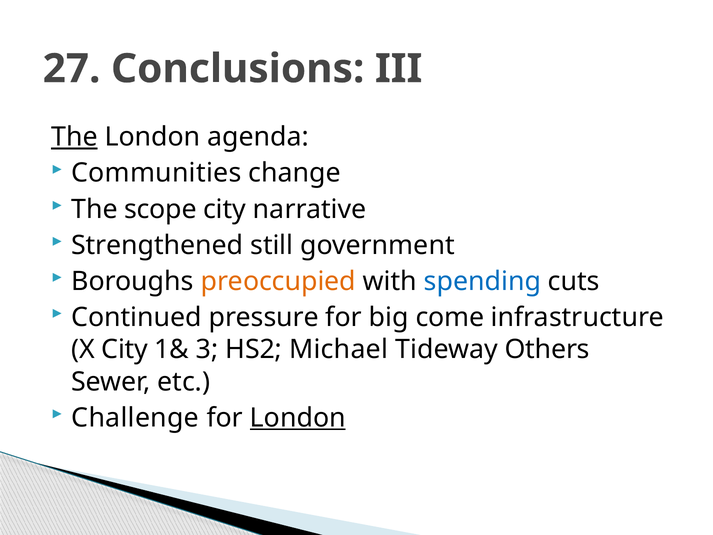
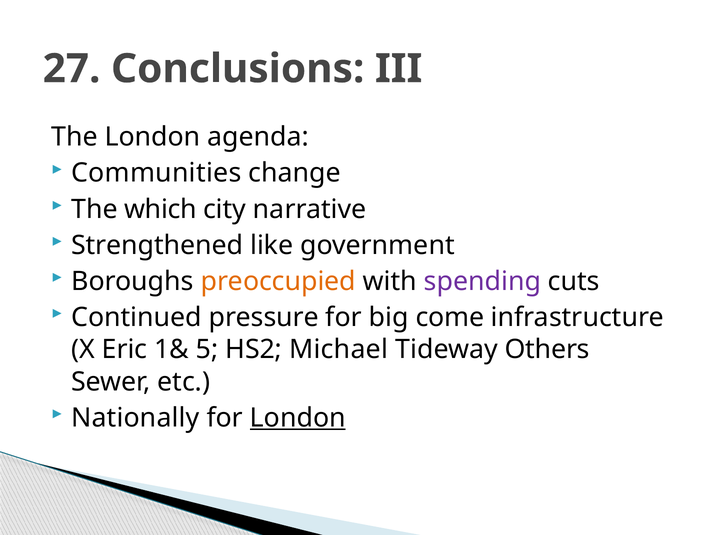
The at (74, 137) underline: present -> none
scope: scope -> which
still: still -> like
spending colour: blue -> purple
X City: City -> Eric
3: 3 -> 5
Challenge: Challenge -> Nationally
